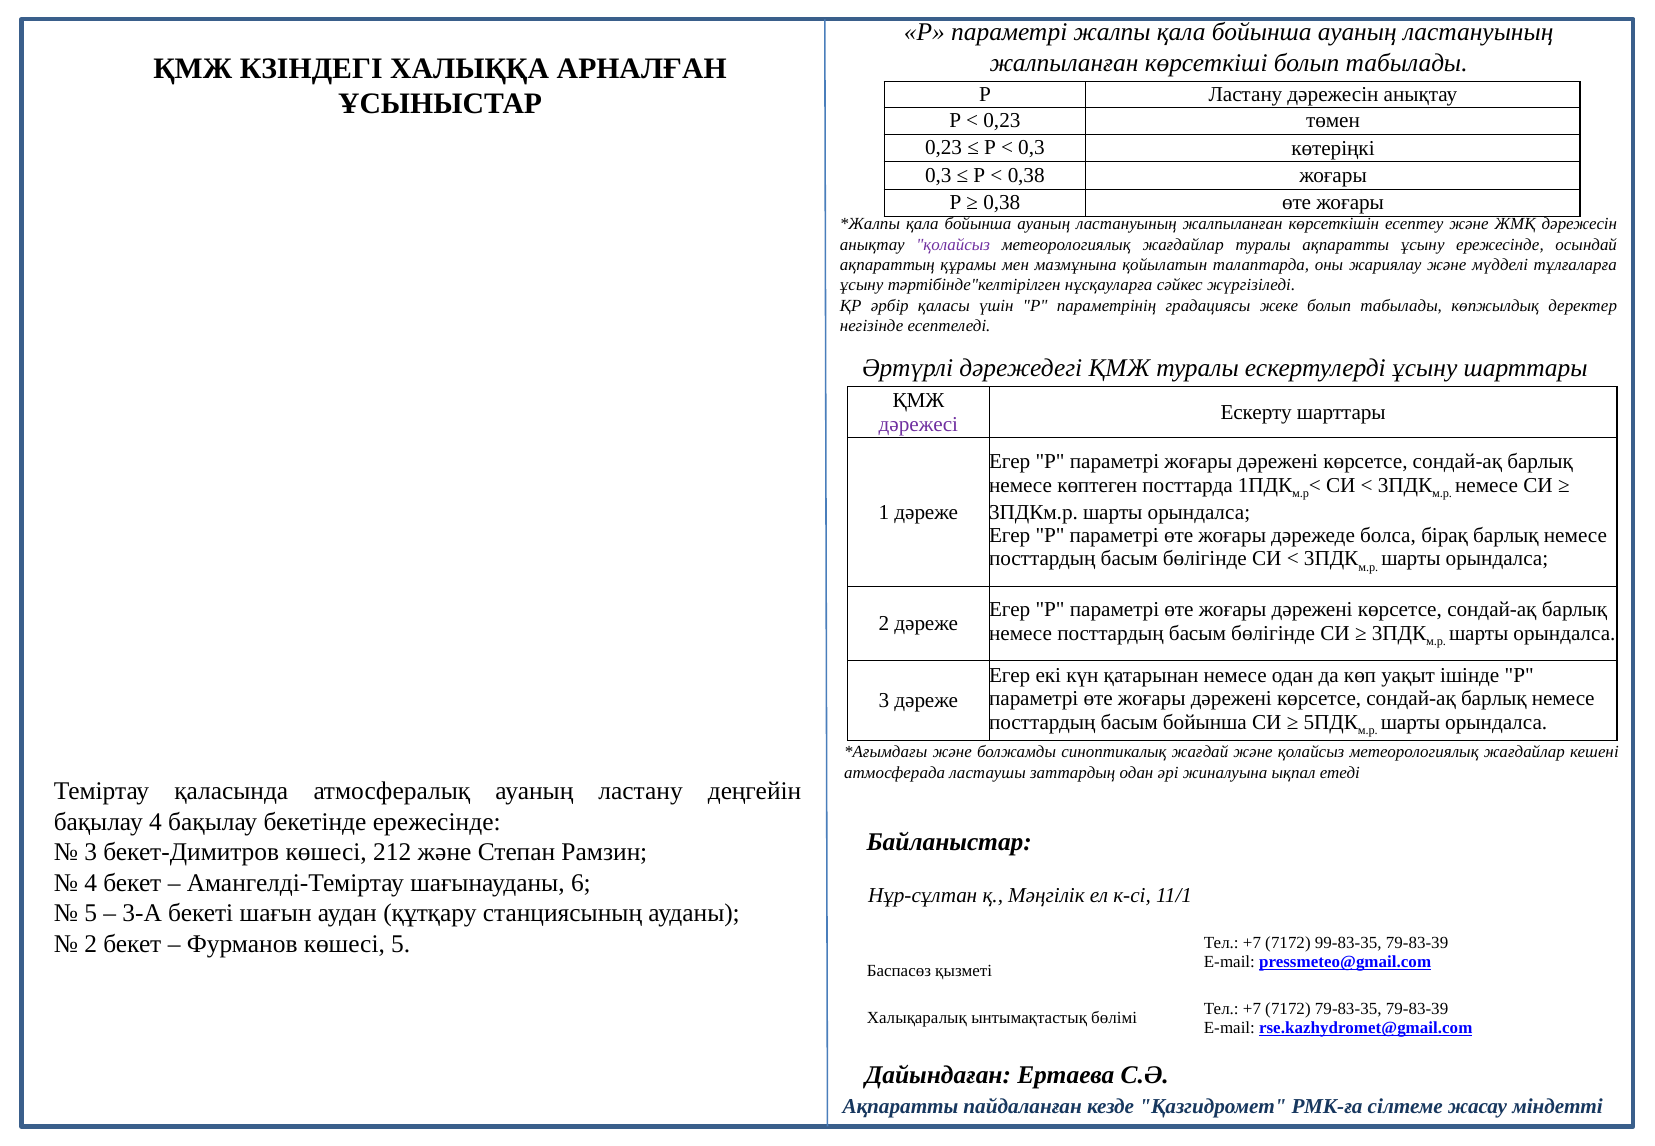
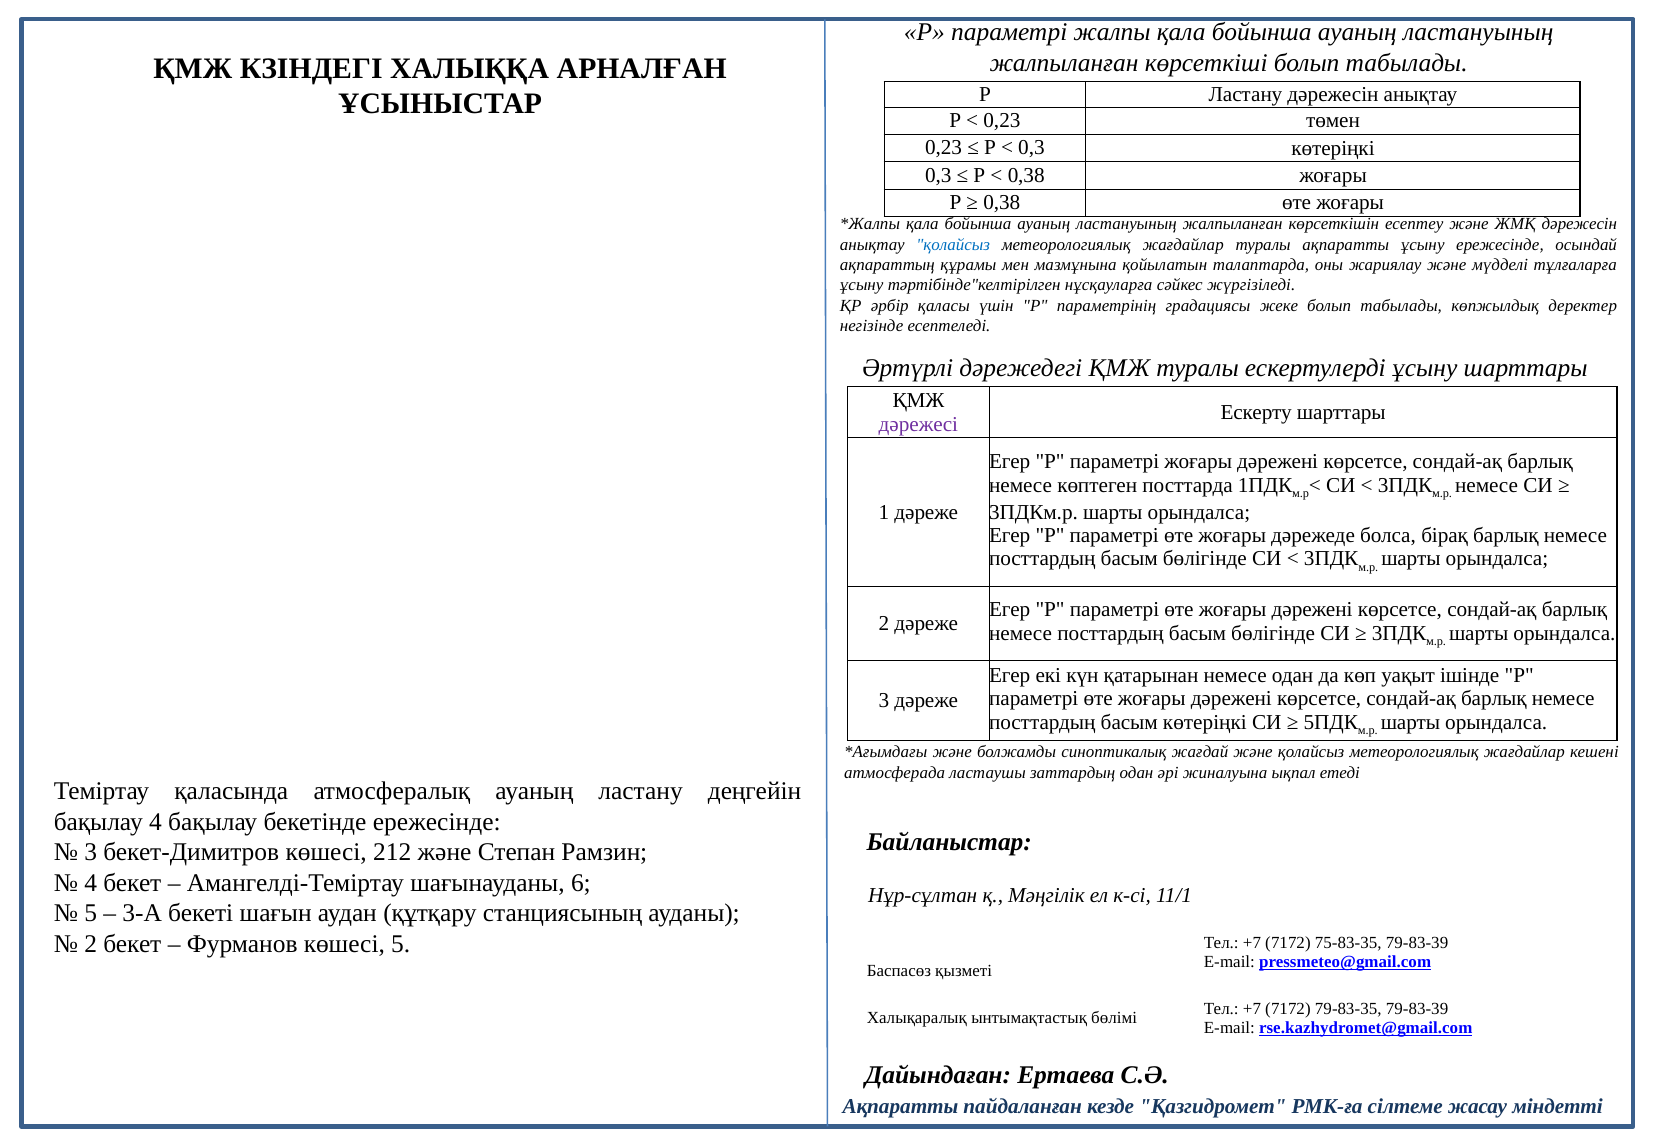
қолайсыз at (953, 244) colour: purple -> blue
басым бойынша: бойынша -> көтеріңкі
99-83-35: 99-83-35 -> 75-83-35
